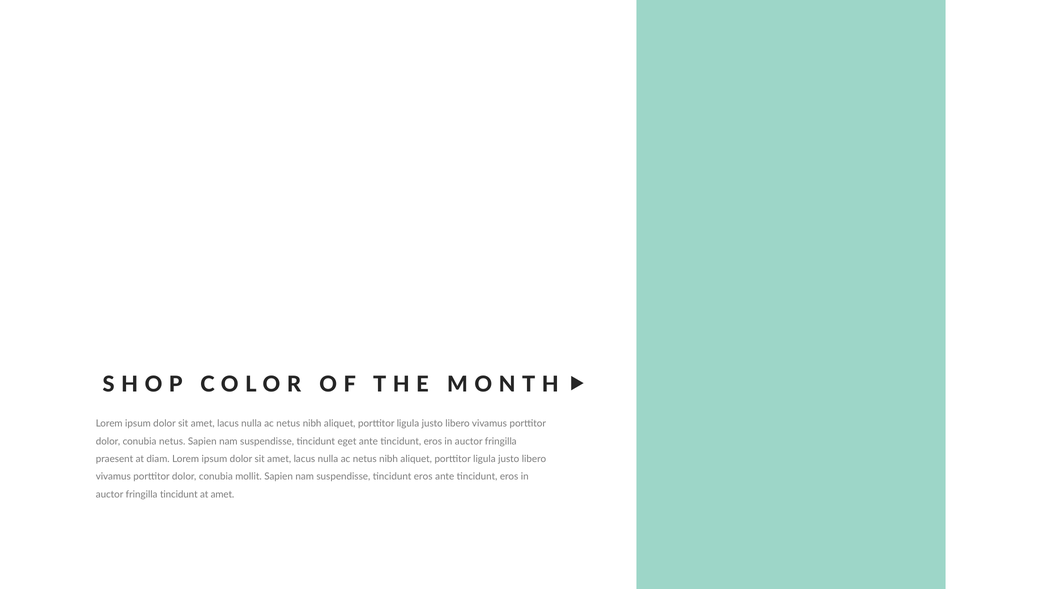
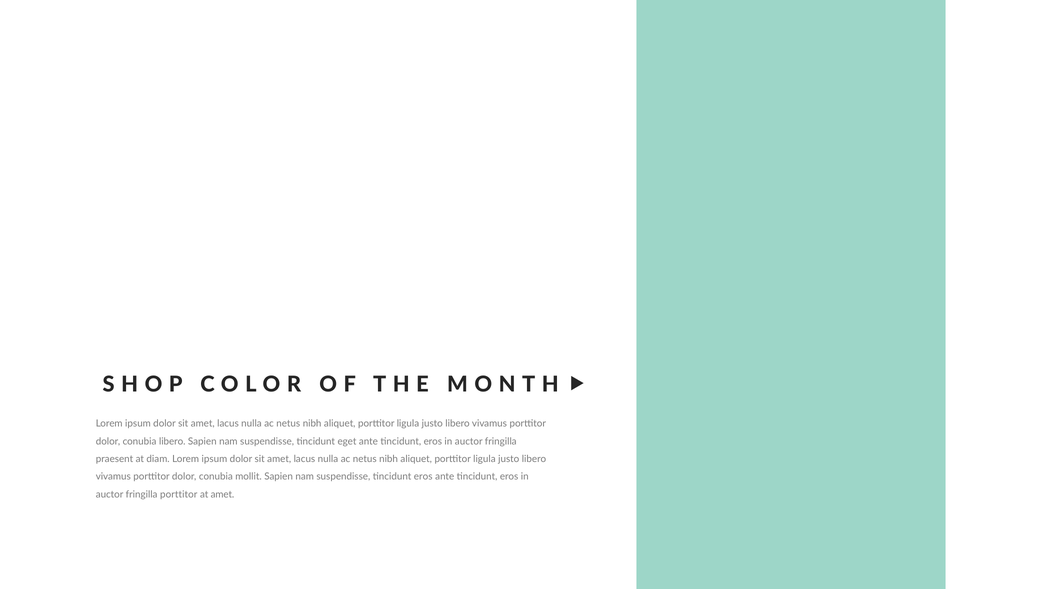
conubia netus: netus -> libero
fringilla tincidunt: tincidunt -> porttitor
